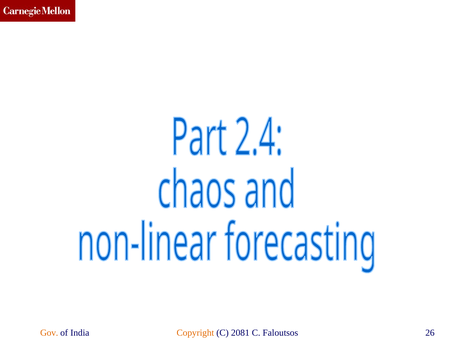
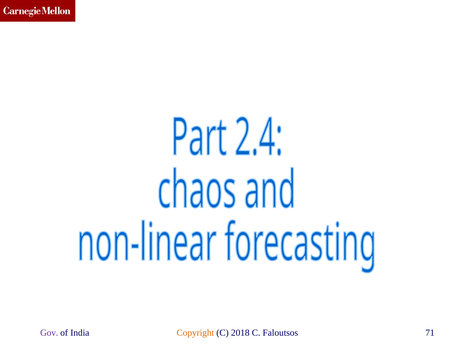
Gov colour: orange -> purple
2081: 2081 -> 2018
26: 26 -> 71
